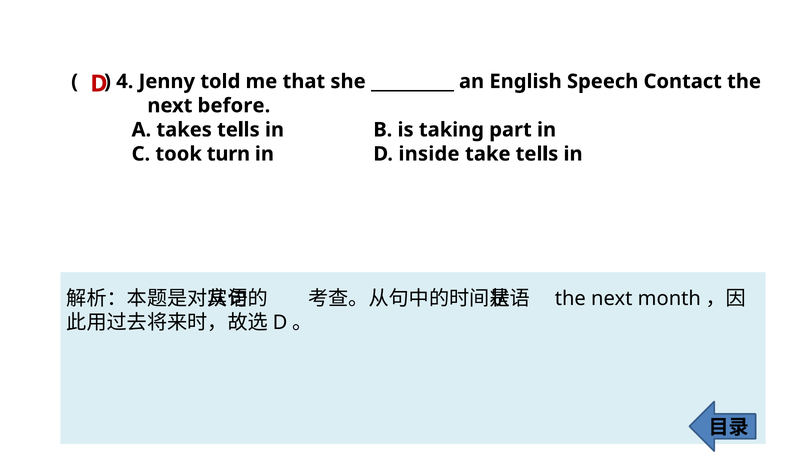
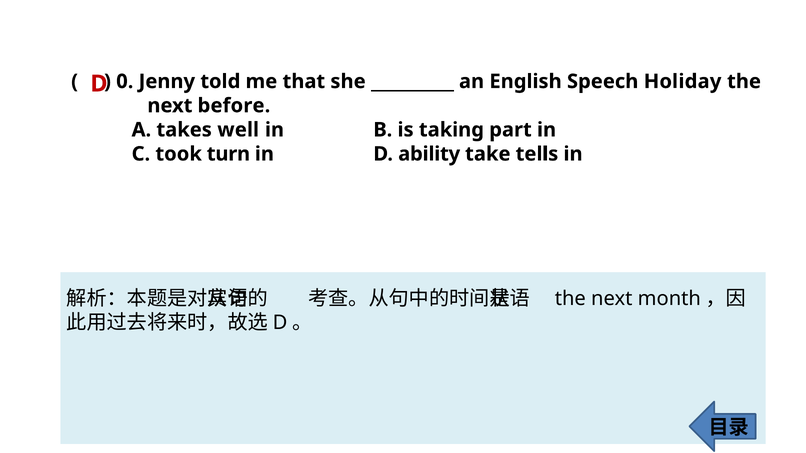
4: 4 -> 0
Contact: Contact -> Holiday
takes tells: tells -> well
inside: inside -> ability
